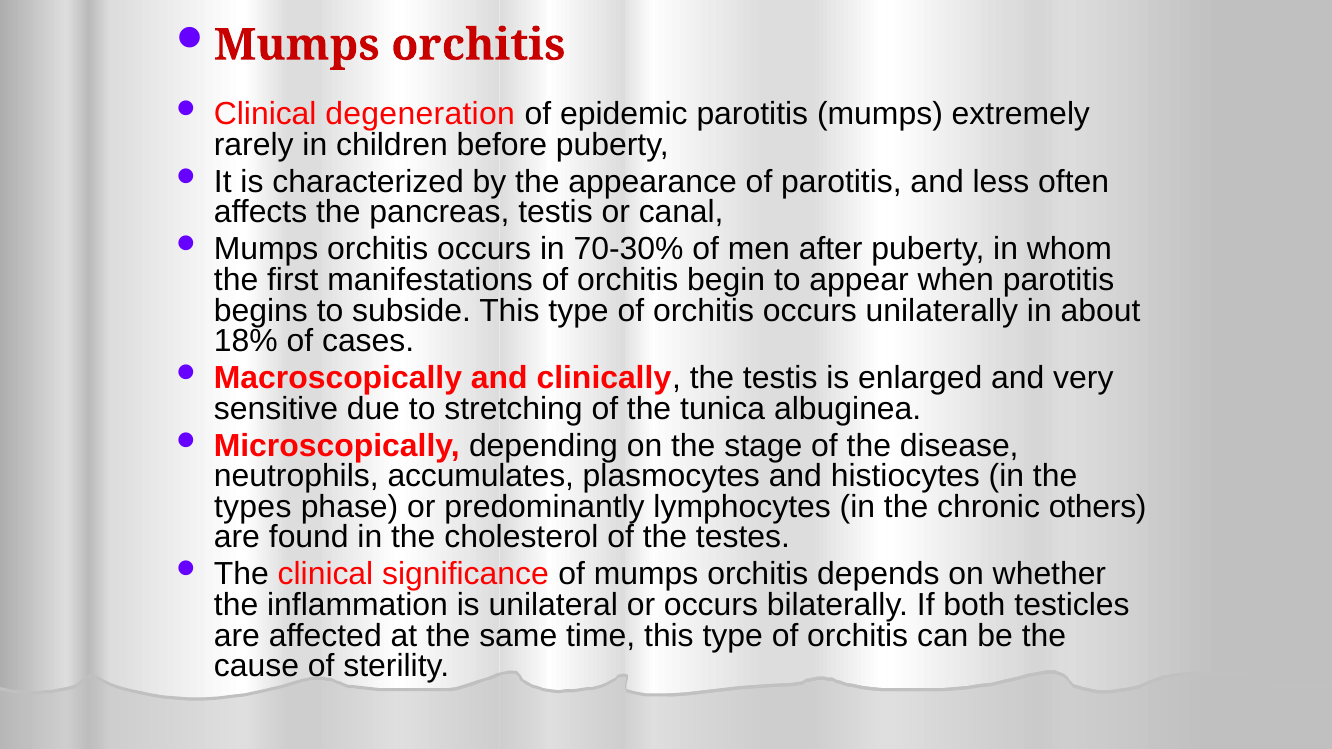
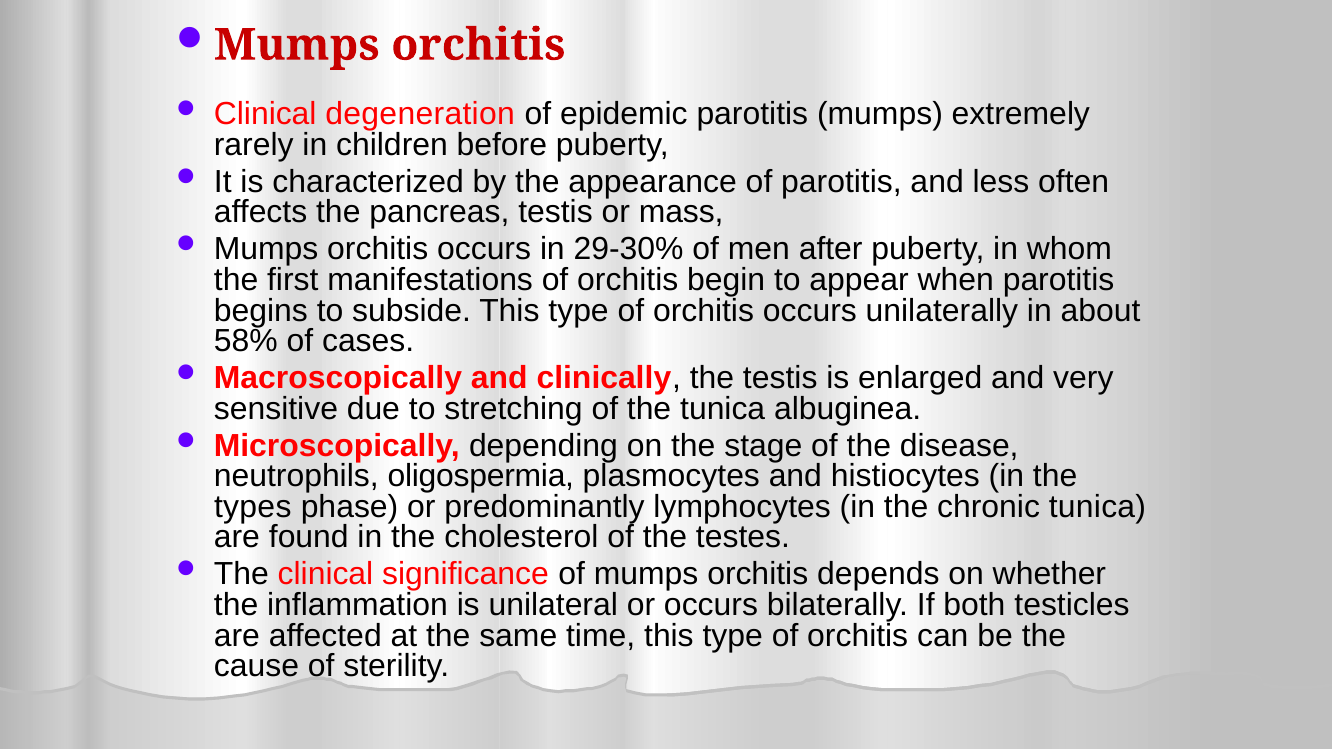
canal: canal -> mass
70-30%: 70-30% -> 29-30%
18%: 18% -> 58%
accumulates: accumulates -> oligospermia
chronic others: others -> tunica
